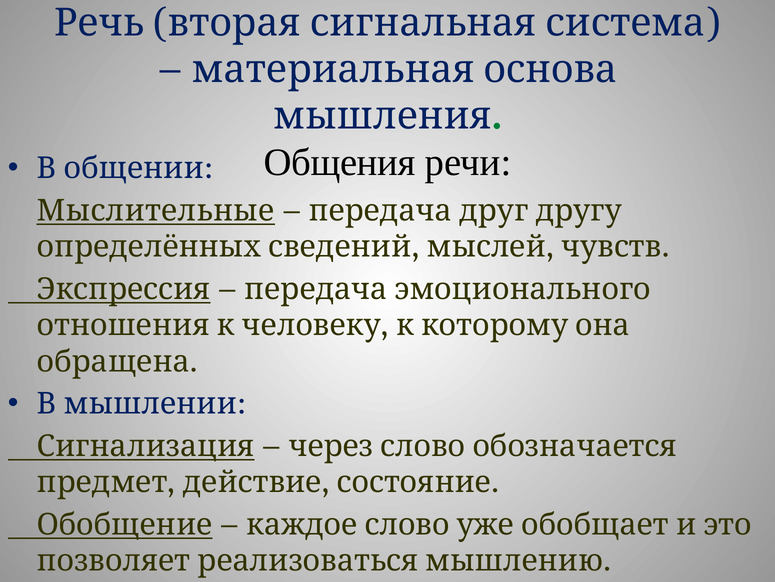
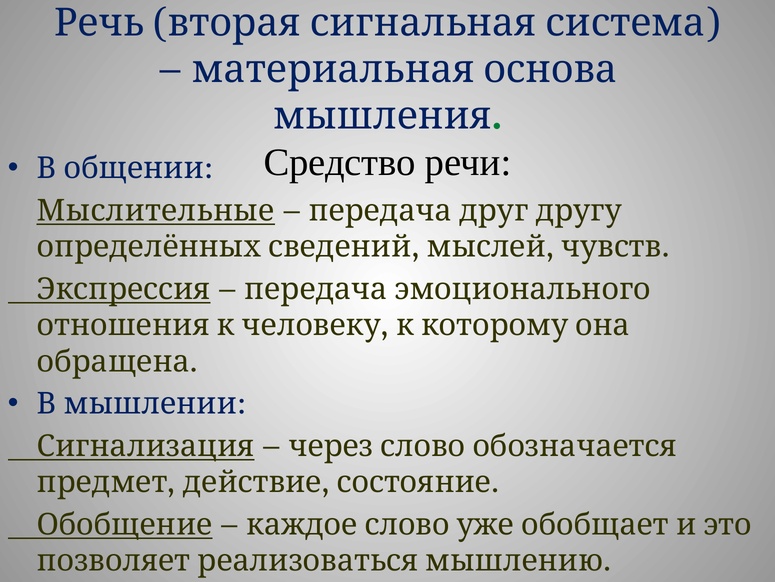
Общения: Общения -> Средство
